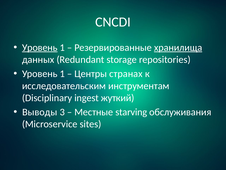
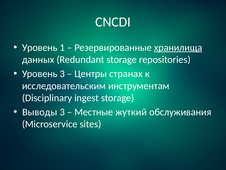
Уровень at (40, 47) underline: present -> none
1 at (62, 74): 1 -> 3
ingest жуткий: жуткий -> storage
starving: starving -> жуткий
